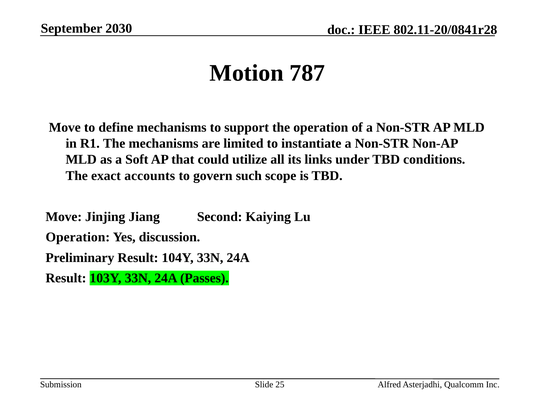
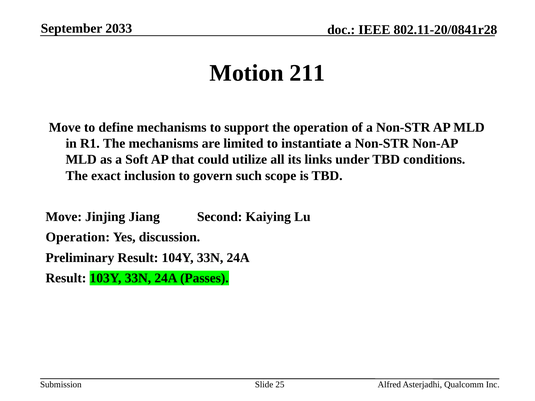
2030: 2030 -> 2033
787: 787 -> 211
accounts: accounts -> inclusion
